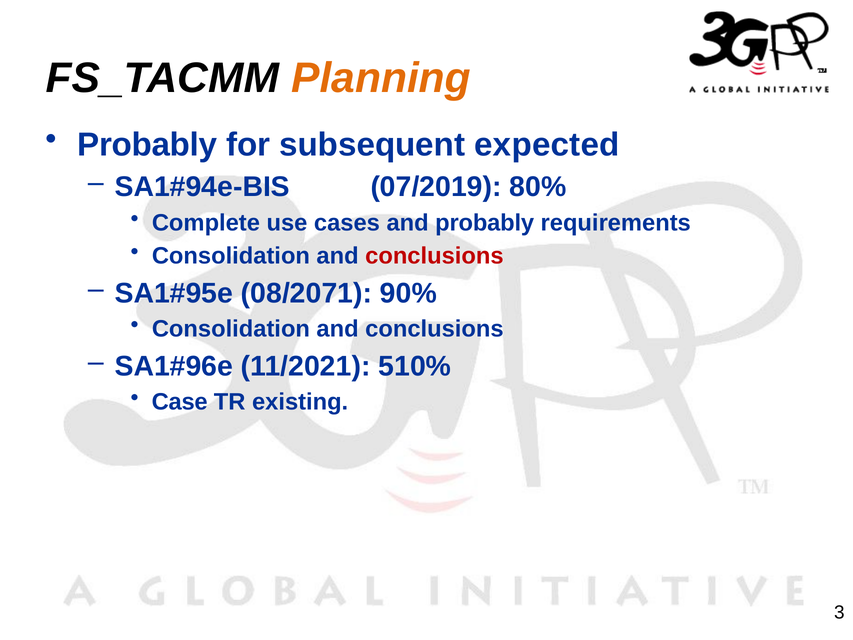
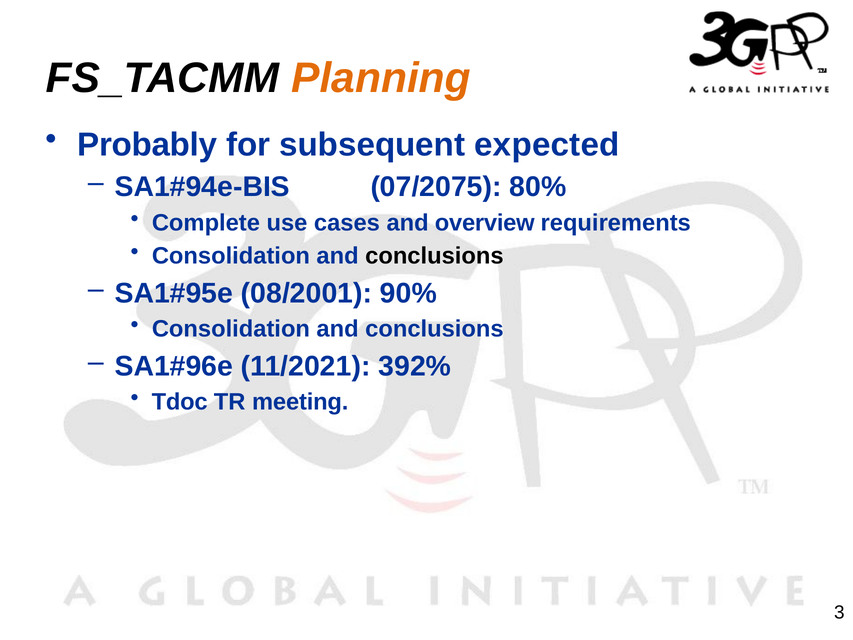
07/2019: 07/2019 -> 07/2075
and probably: probably -> overview
conclusions at (434, 256) colour: red -> black
08/2071: 08/2071 -> 08/2001
510%: 510% -> 392%
Case: Case -> Tdoc
existing: existing -> meeting
